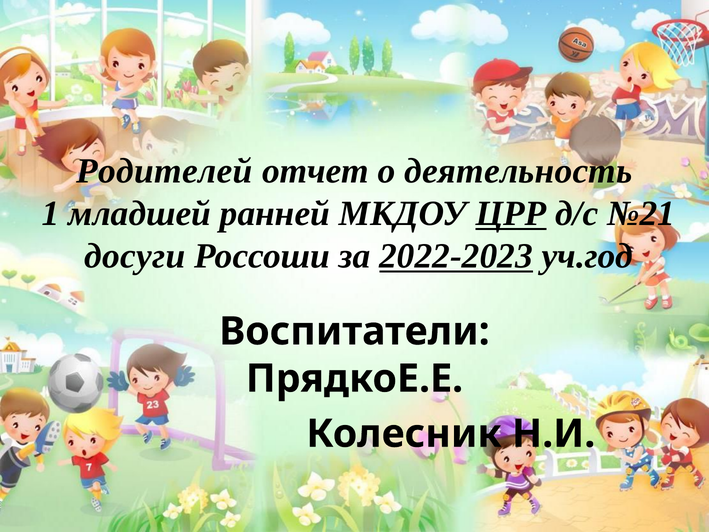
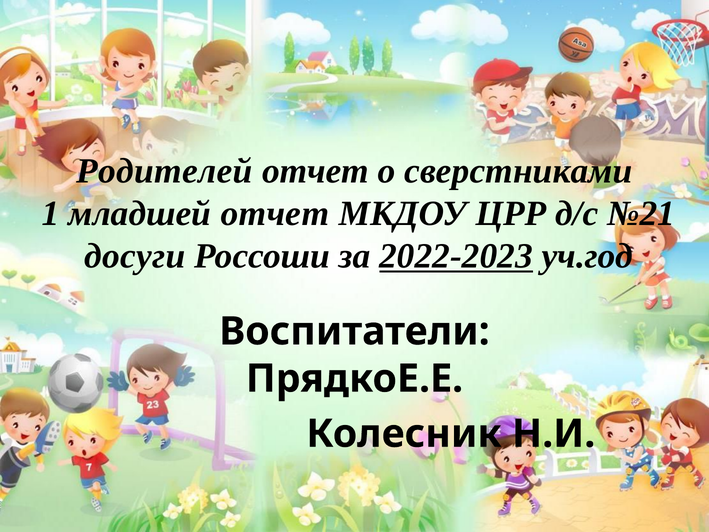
деятельность: деятельность -> сверстниками
младшей ранней: ранней -> отчет
ЦРР underline: present -> none
